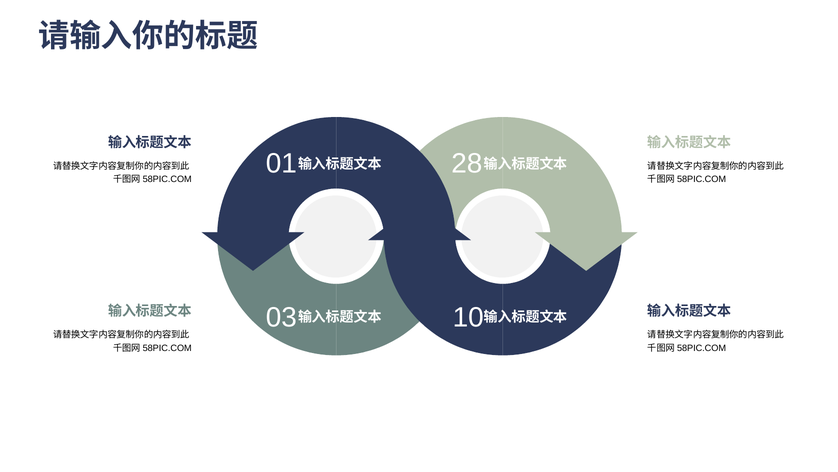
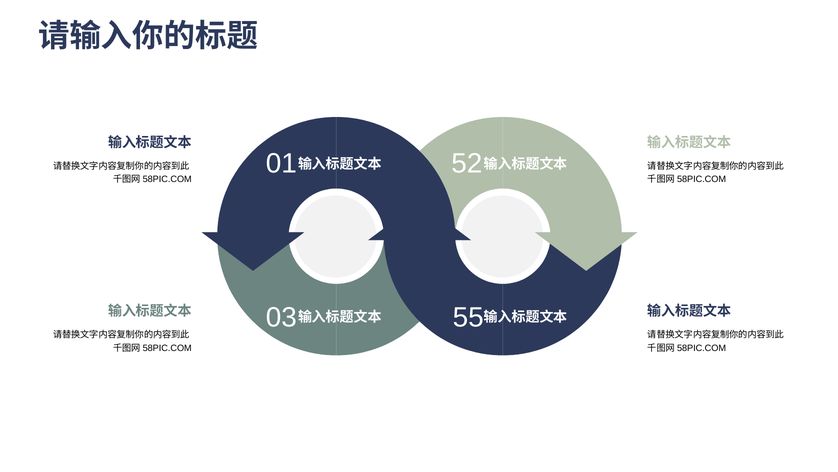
28: 28 -> 52
10: 10 -> 55
